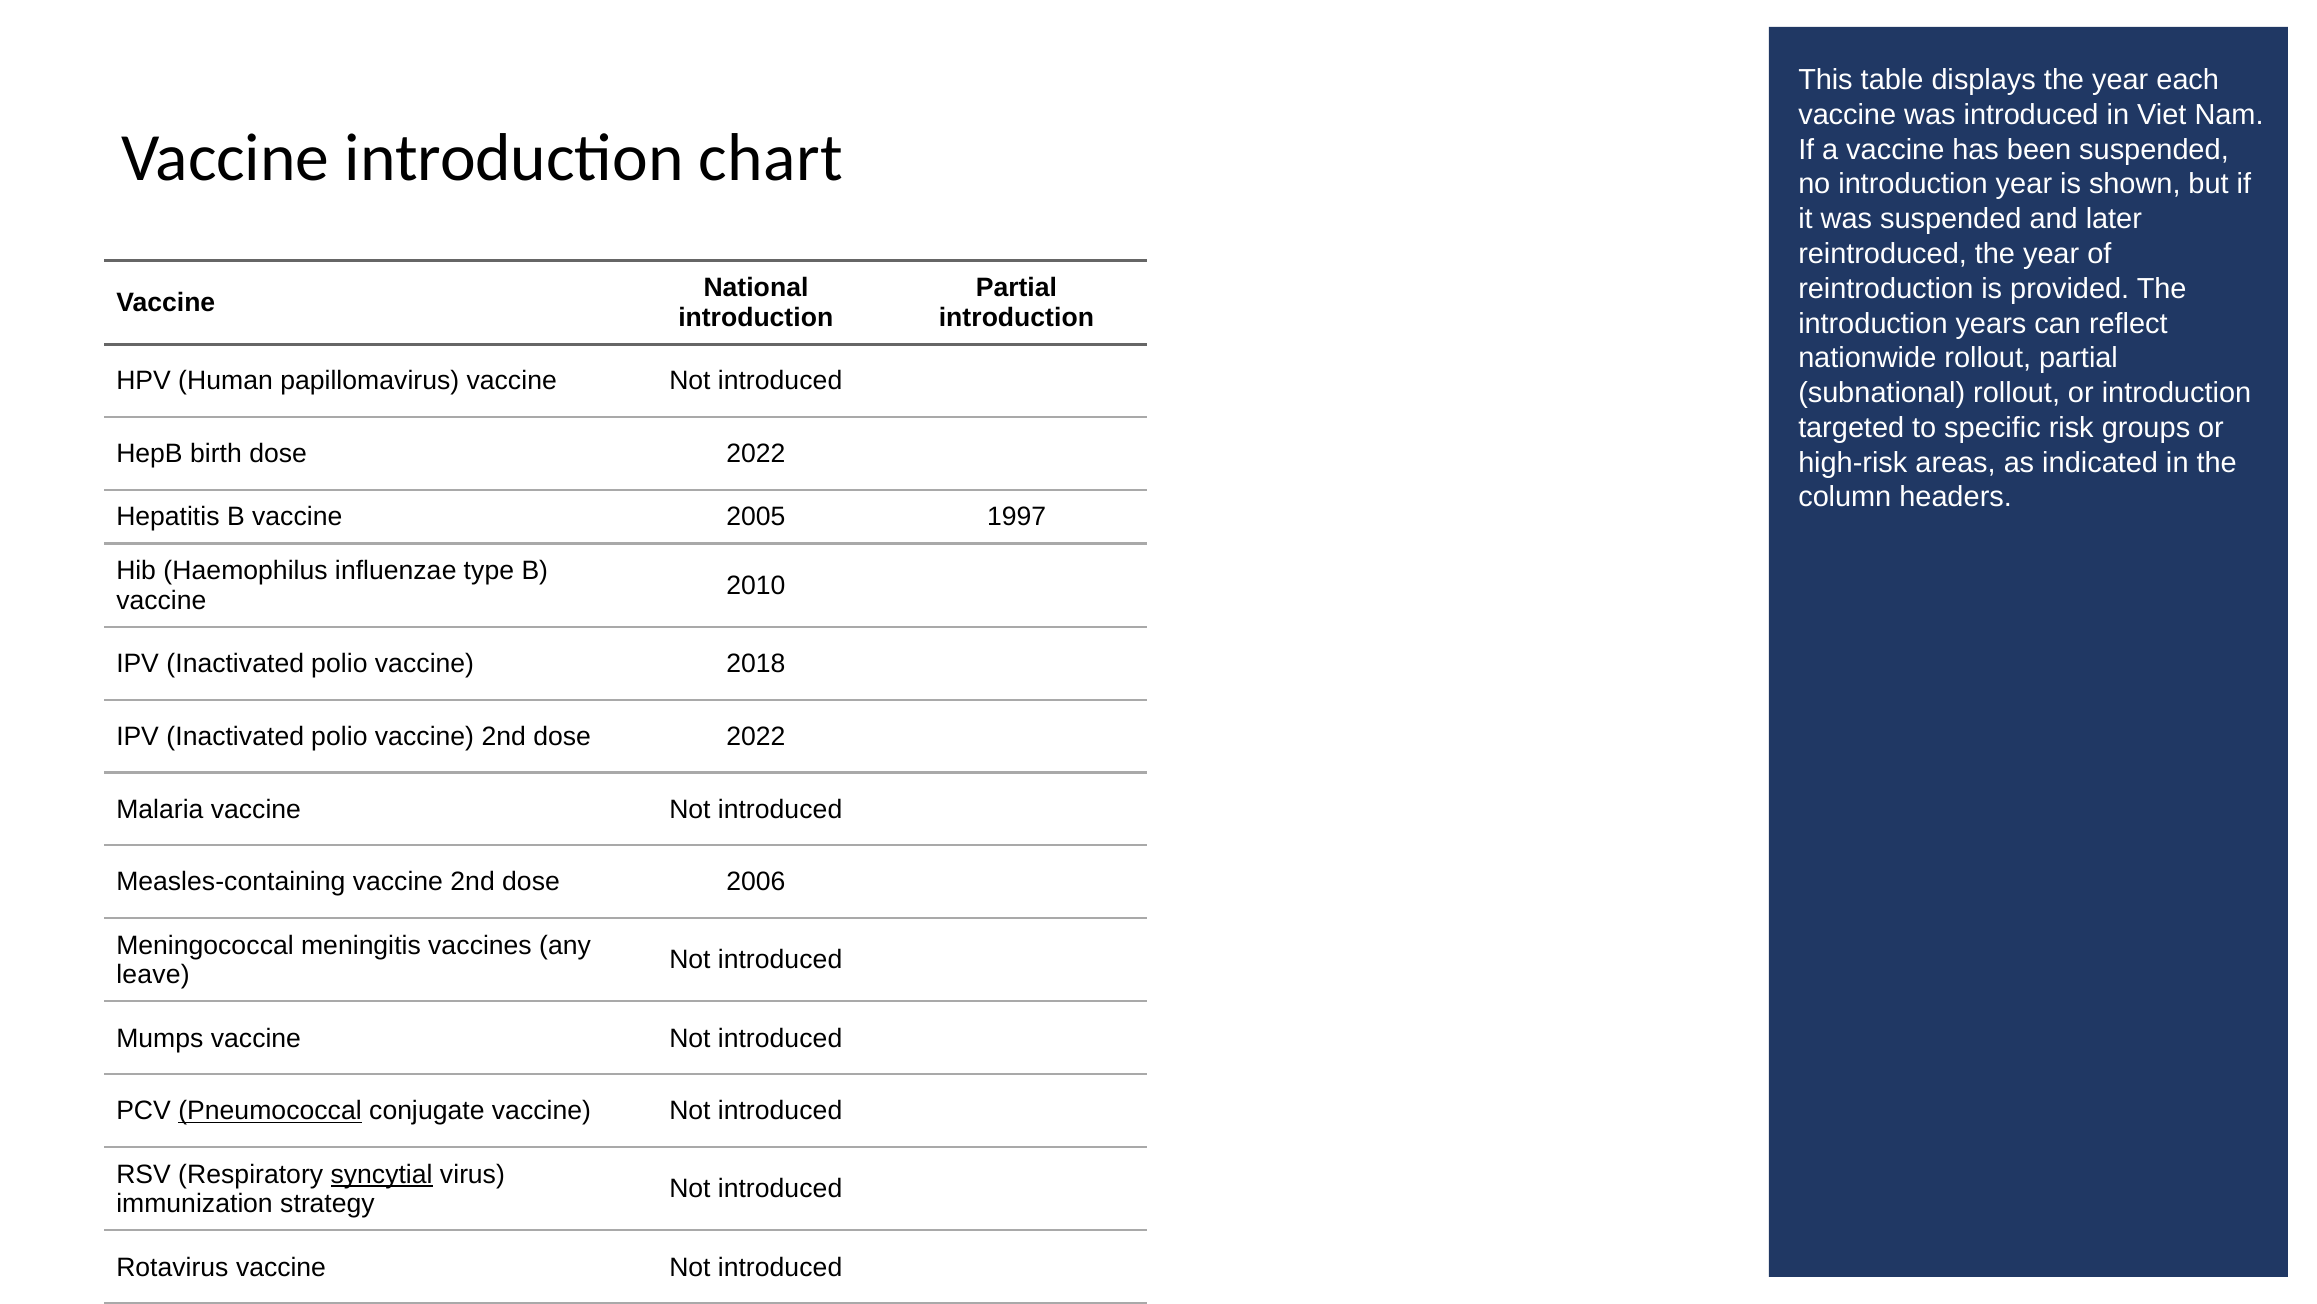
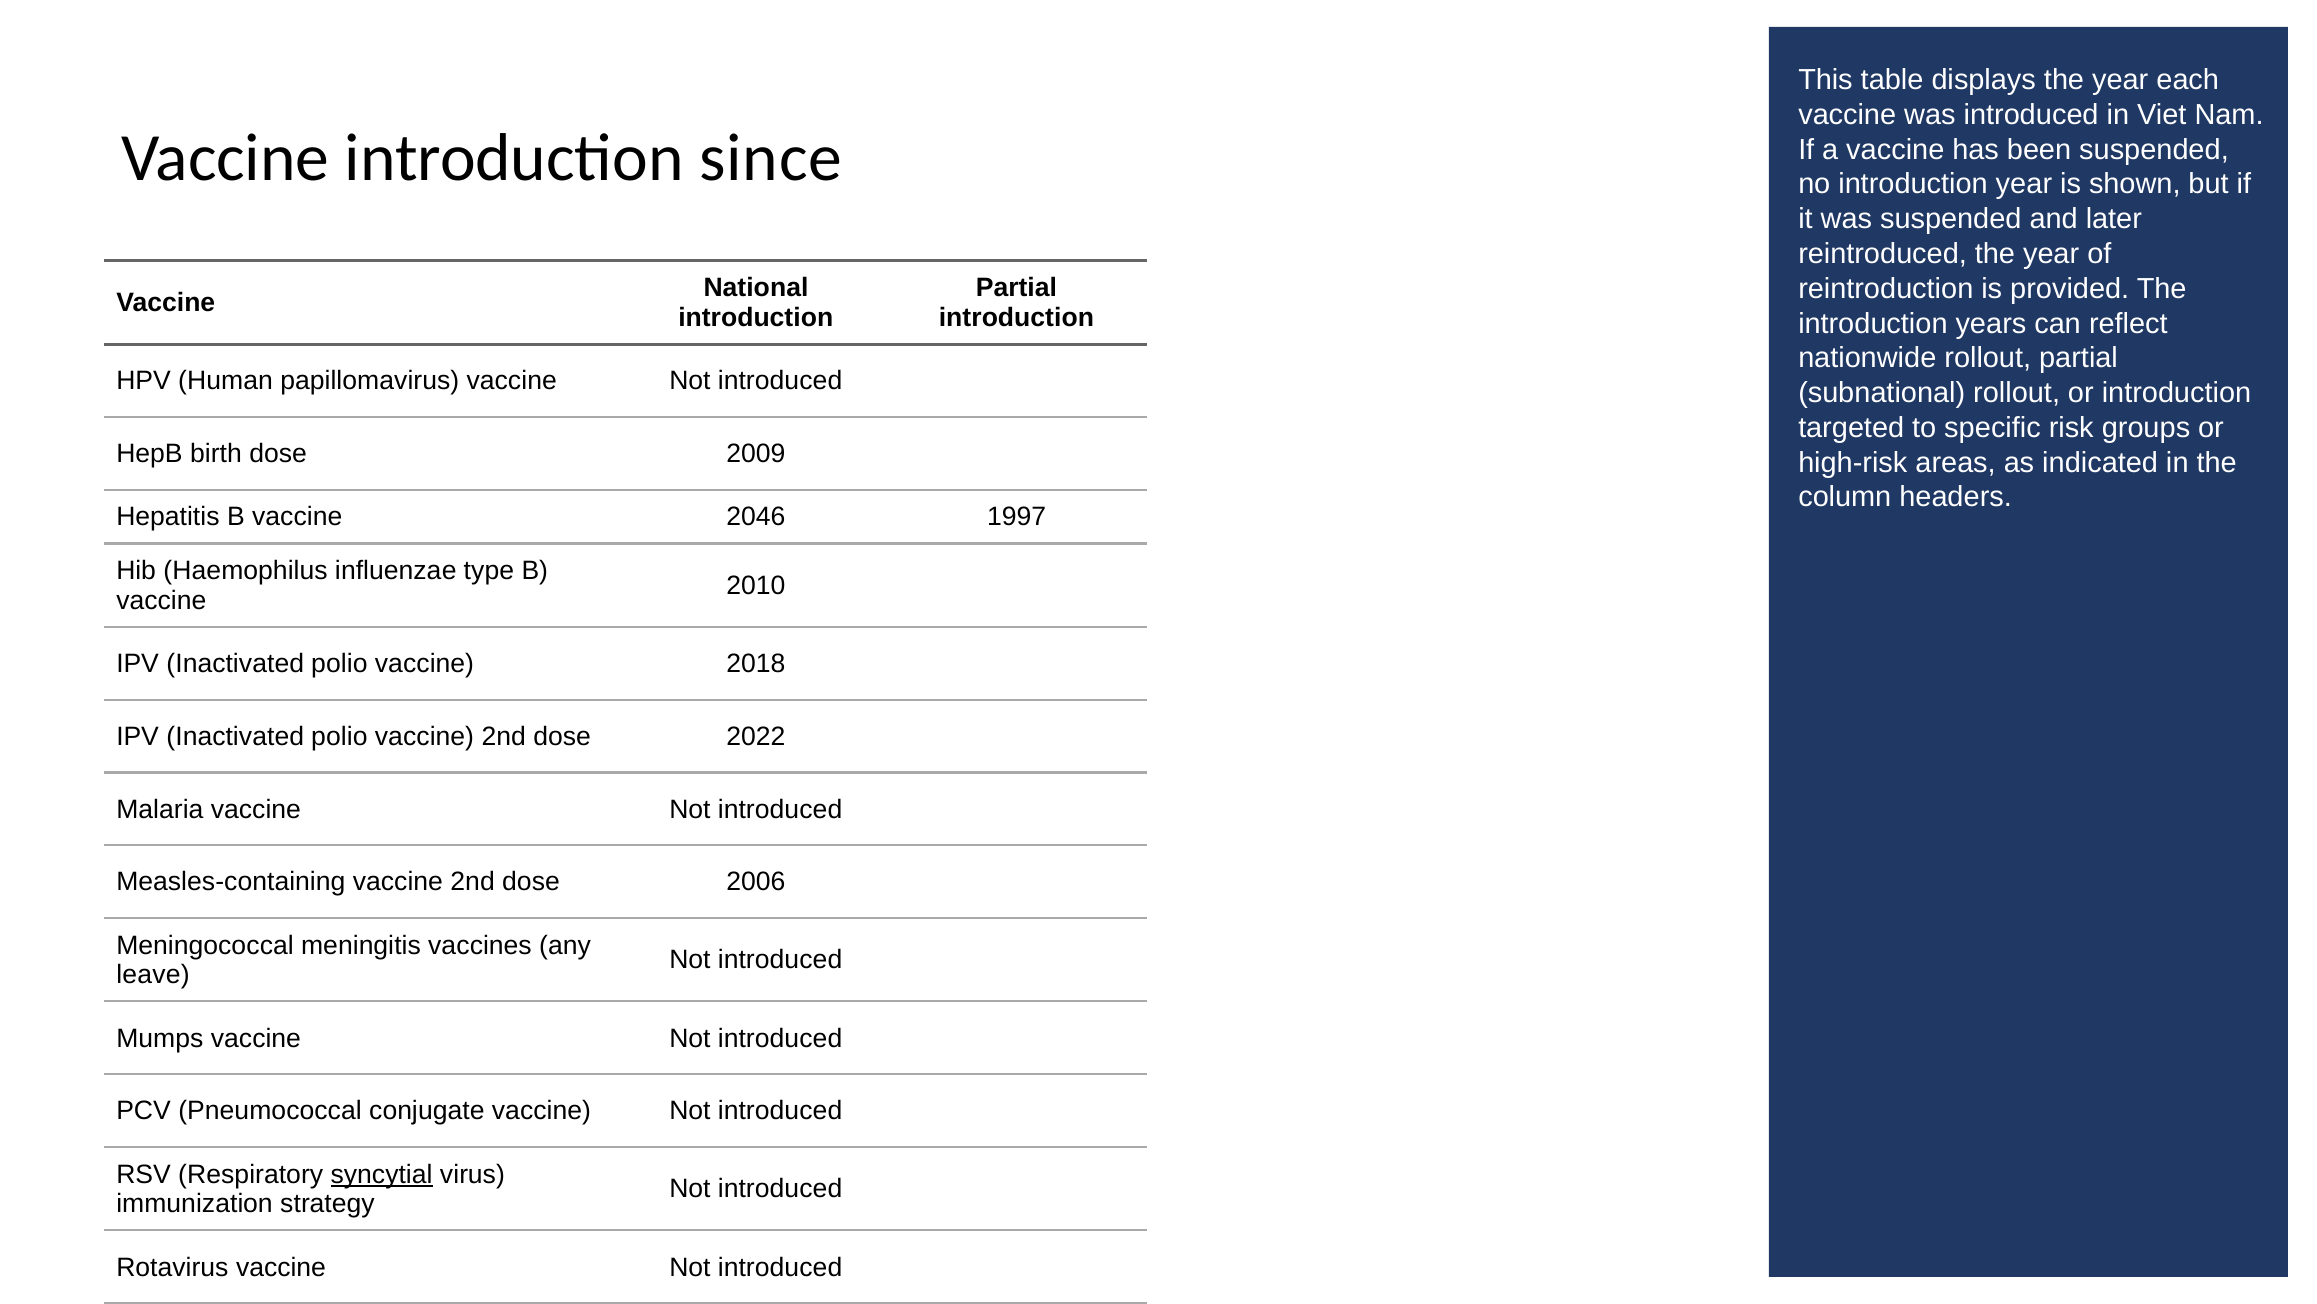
chart: chart -> since
birth dose 2022: 2022 -> 2009
2005: 2005 -> 2046
Pneumococcal underline: present -> none
